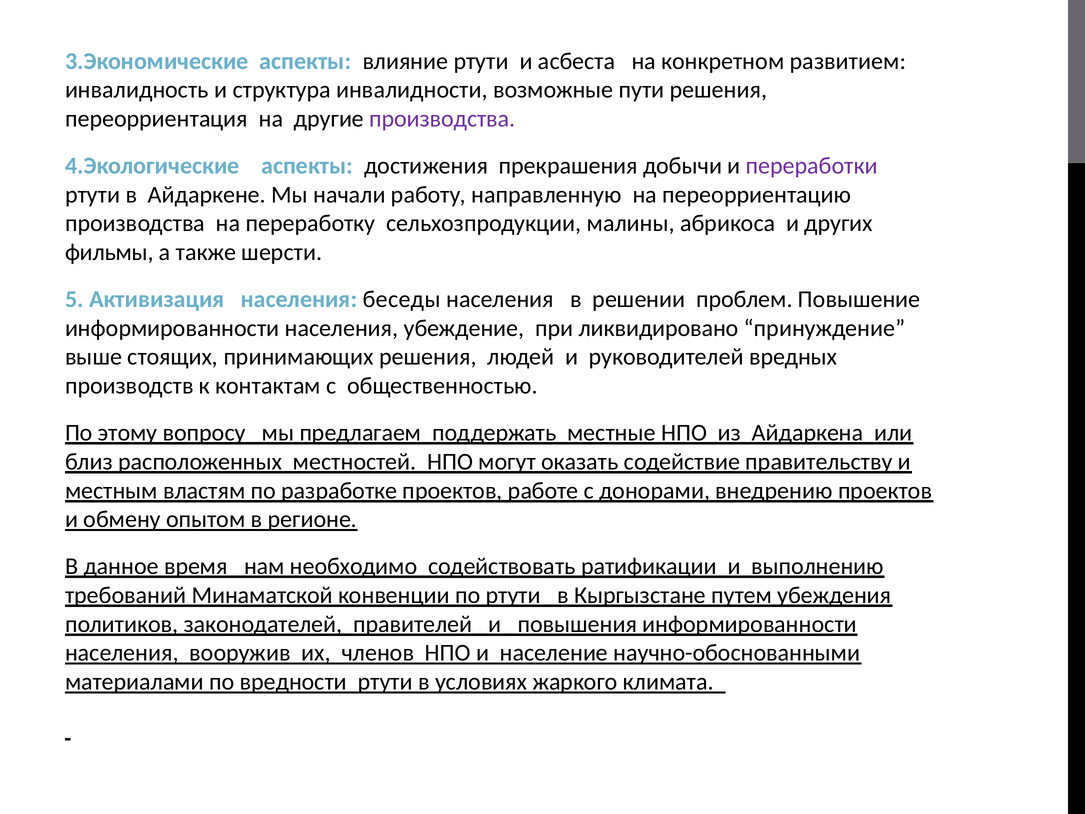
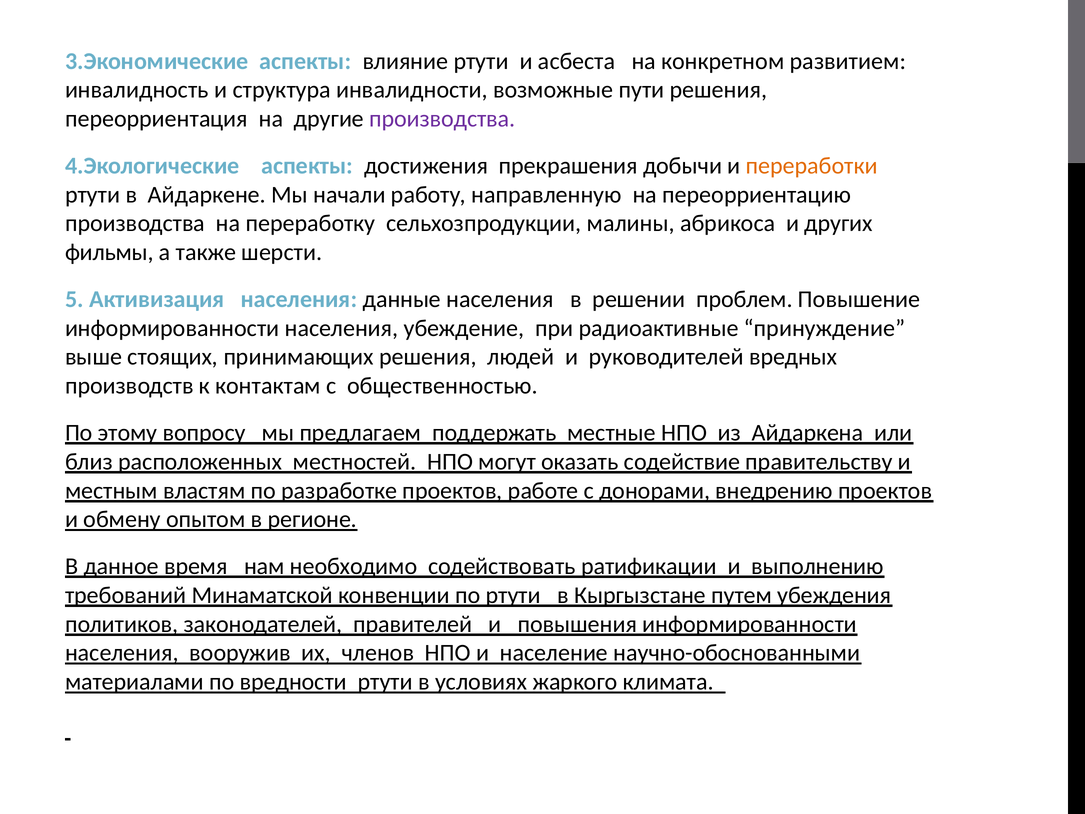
переработки colour: purple -> orange
беседы: беседы -> данные
ликвидировано: ликвидировано -> радиоактивные
